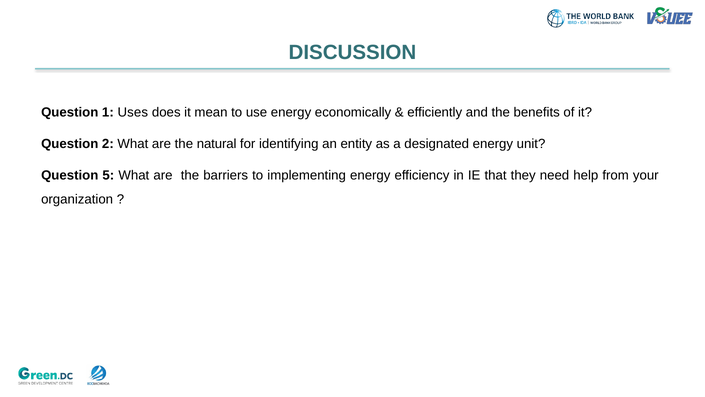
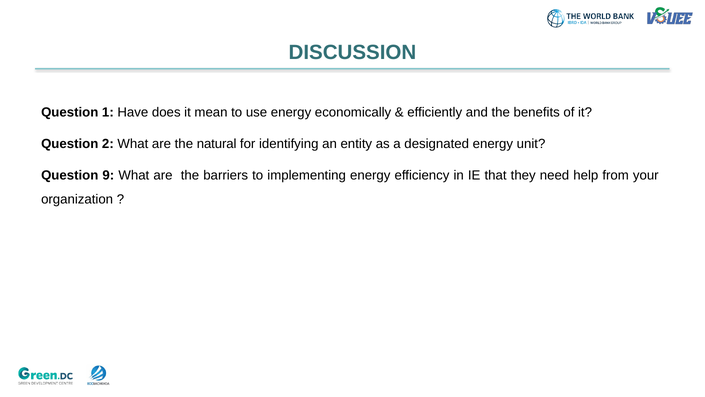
Uses: Uses -> Have
5: 5 -> 9
